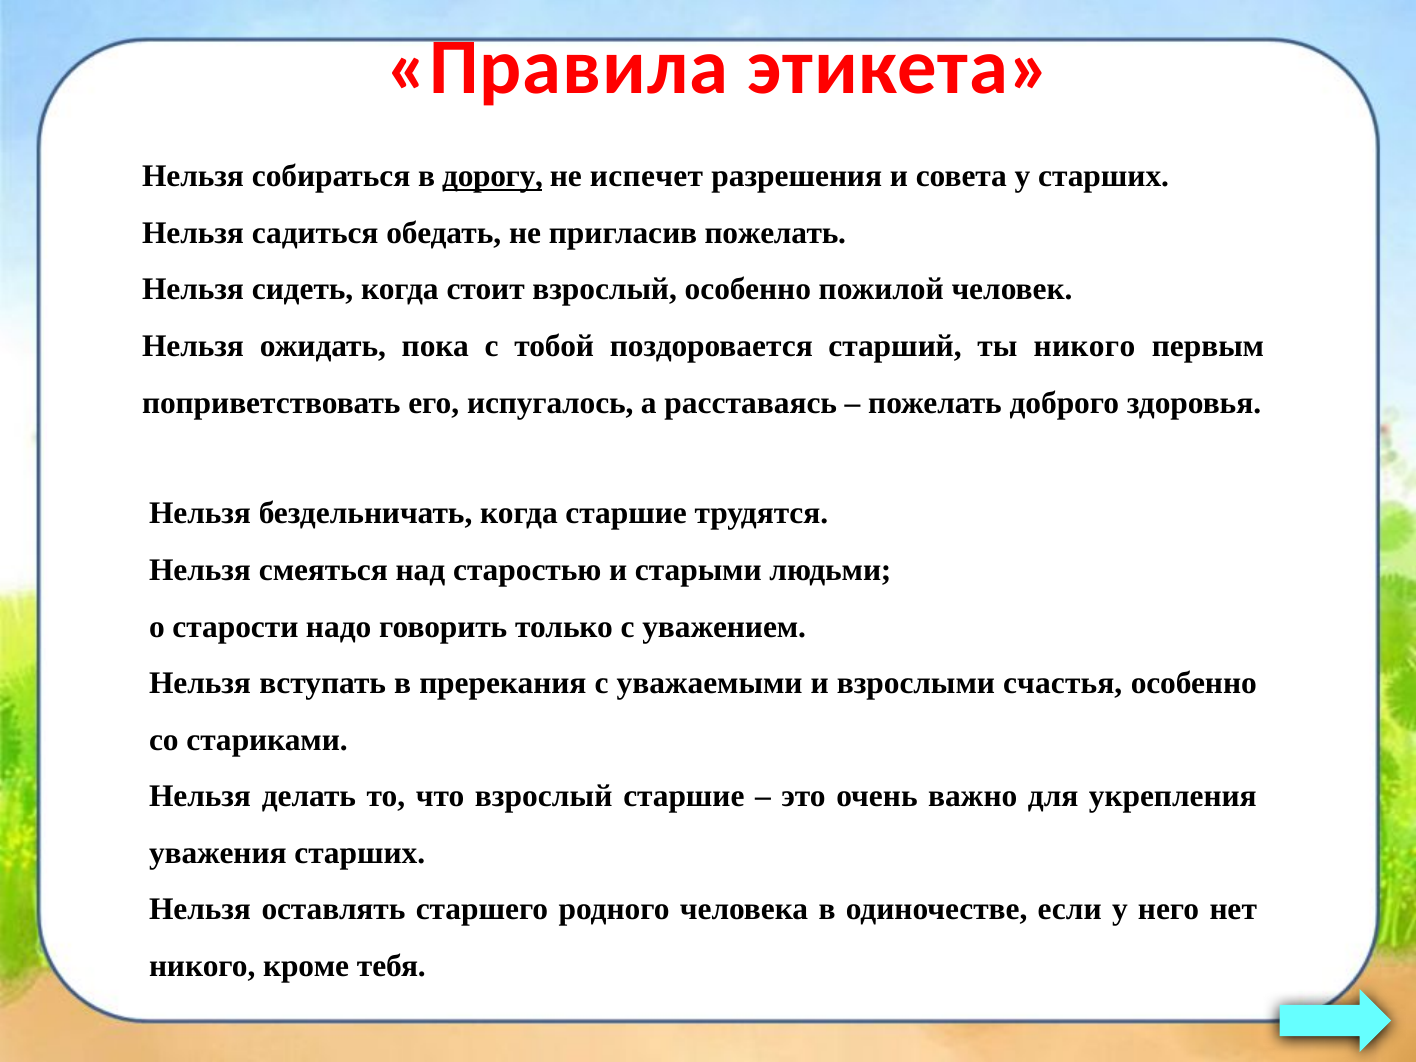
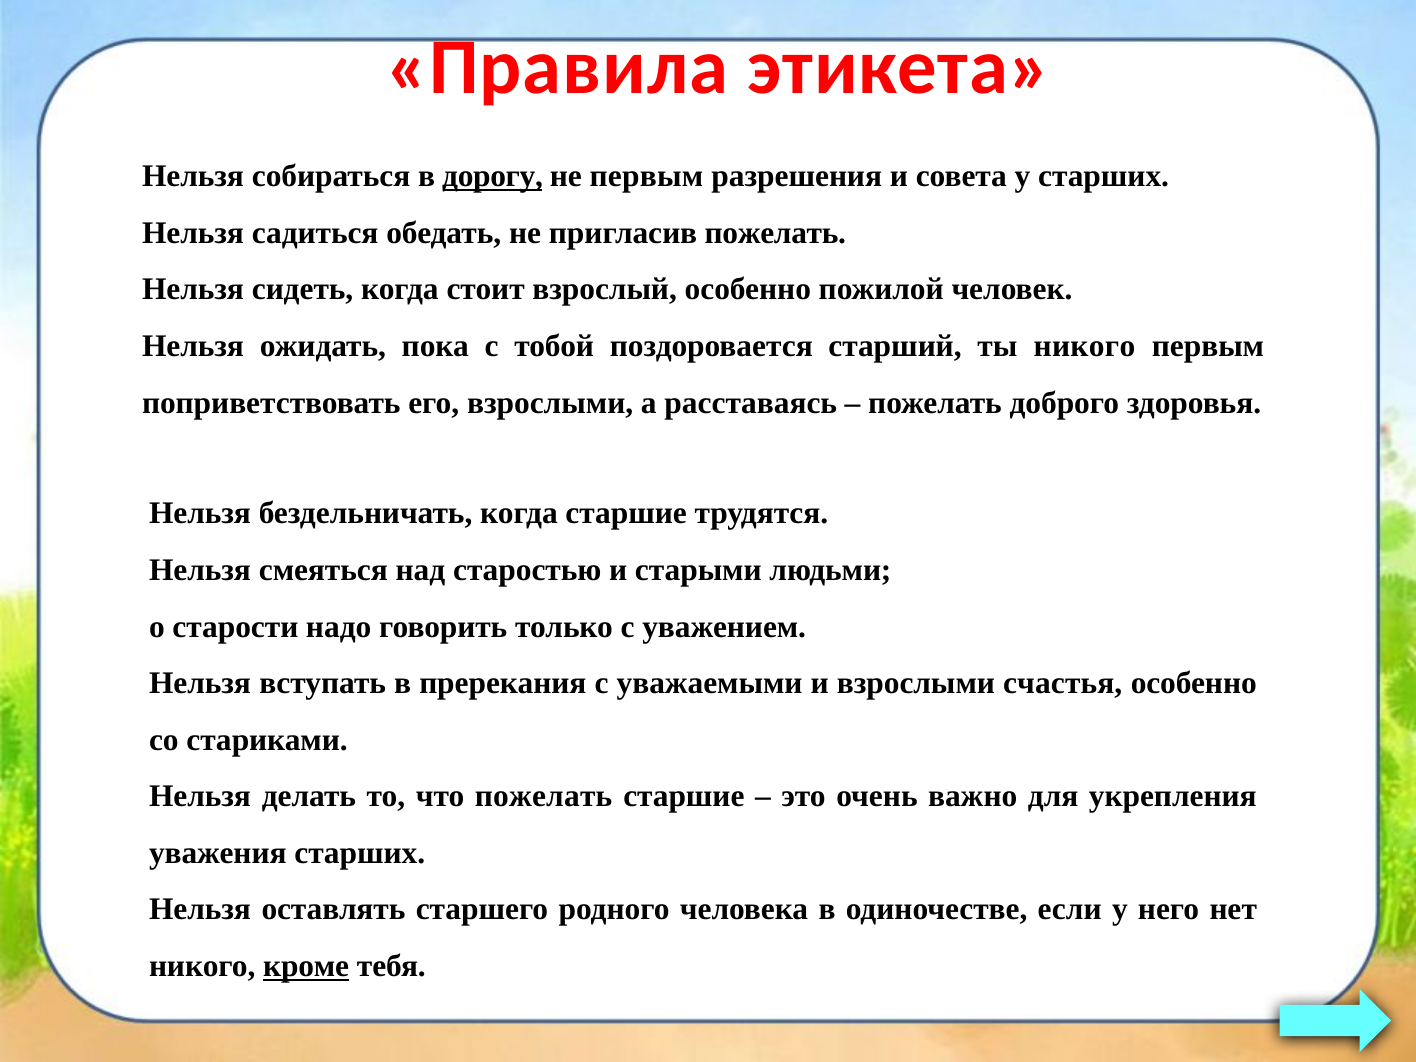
не испечет: испечет -> первым
его испугалось: испугалось -> взрослыми
что взрослый: взрослый -> пожелать
кроме underline: none -> present
